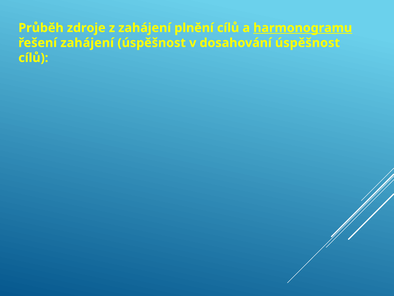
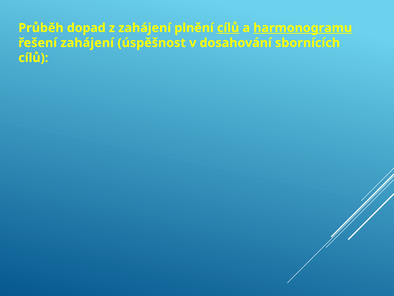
zdroje: zdroje -> dopad
cílů at (228, 28) underline: none -> present
dosahování úspěšnost: úspěšnost -> sbornících
